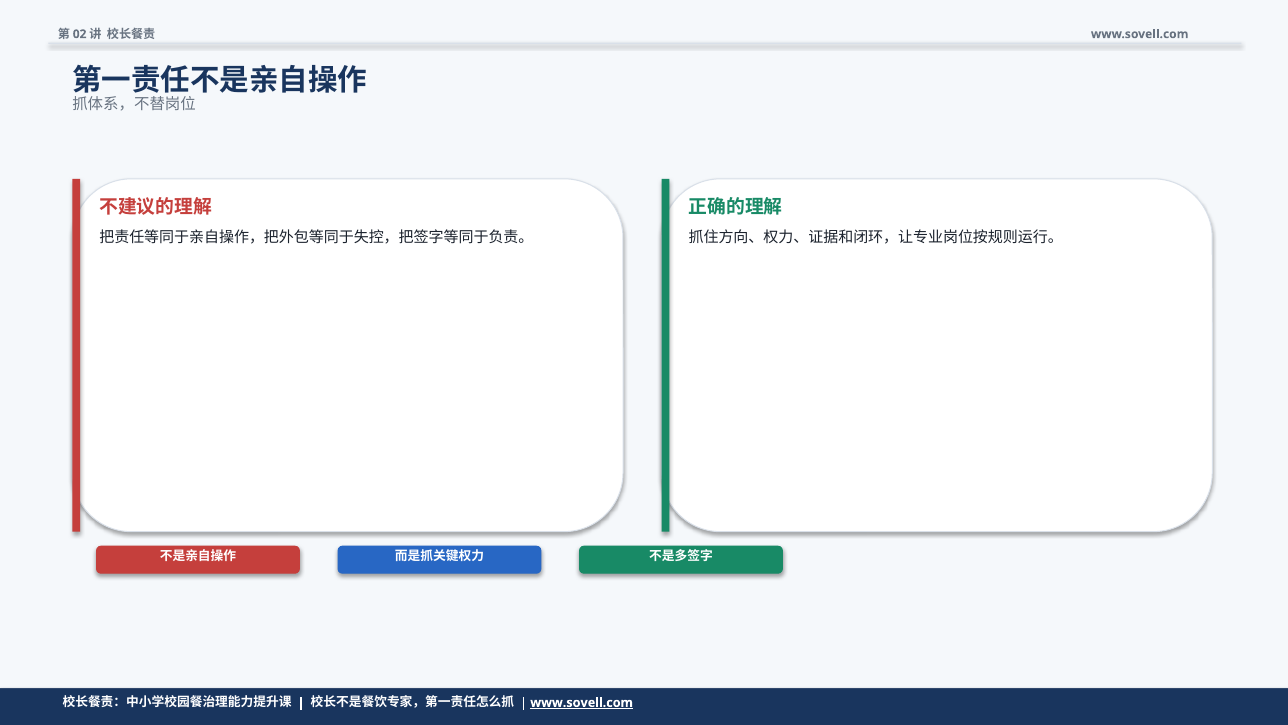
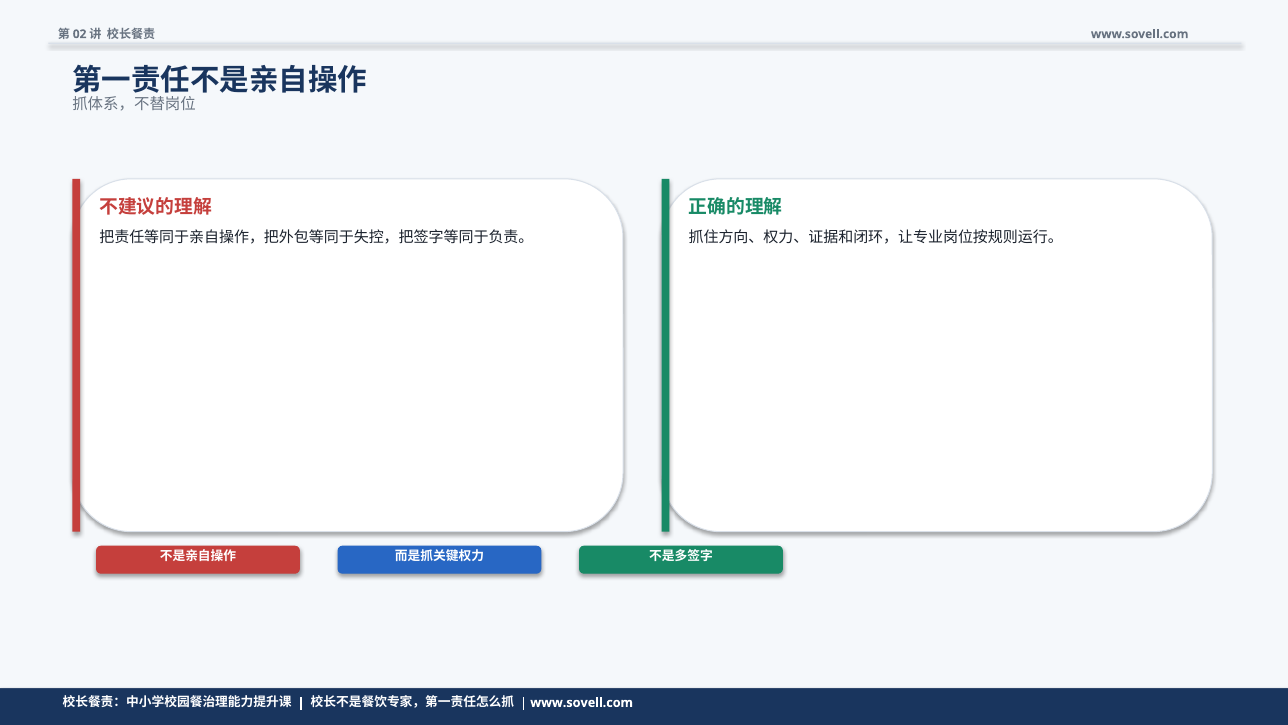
www.sovell.com at (582, 702) underline: present -> none
